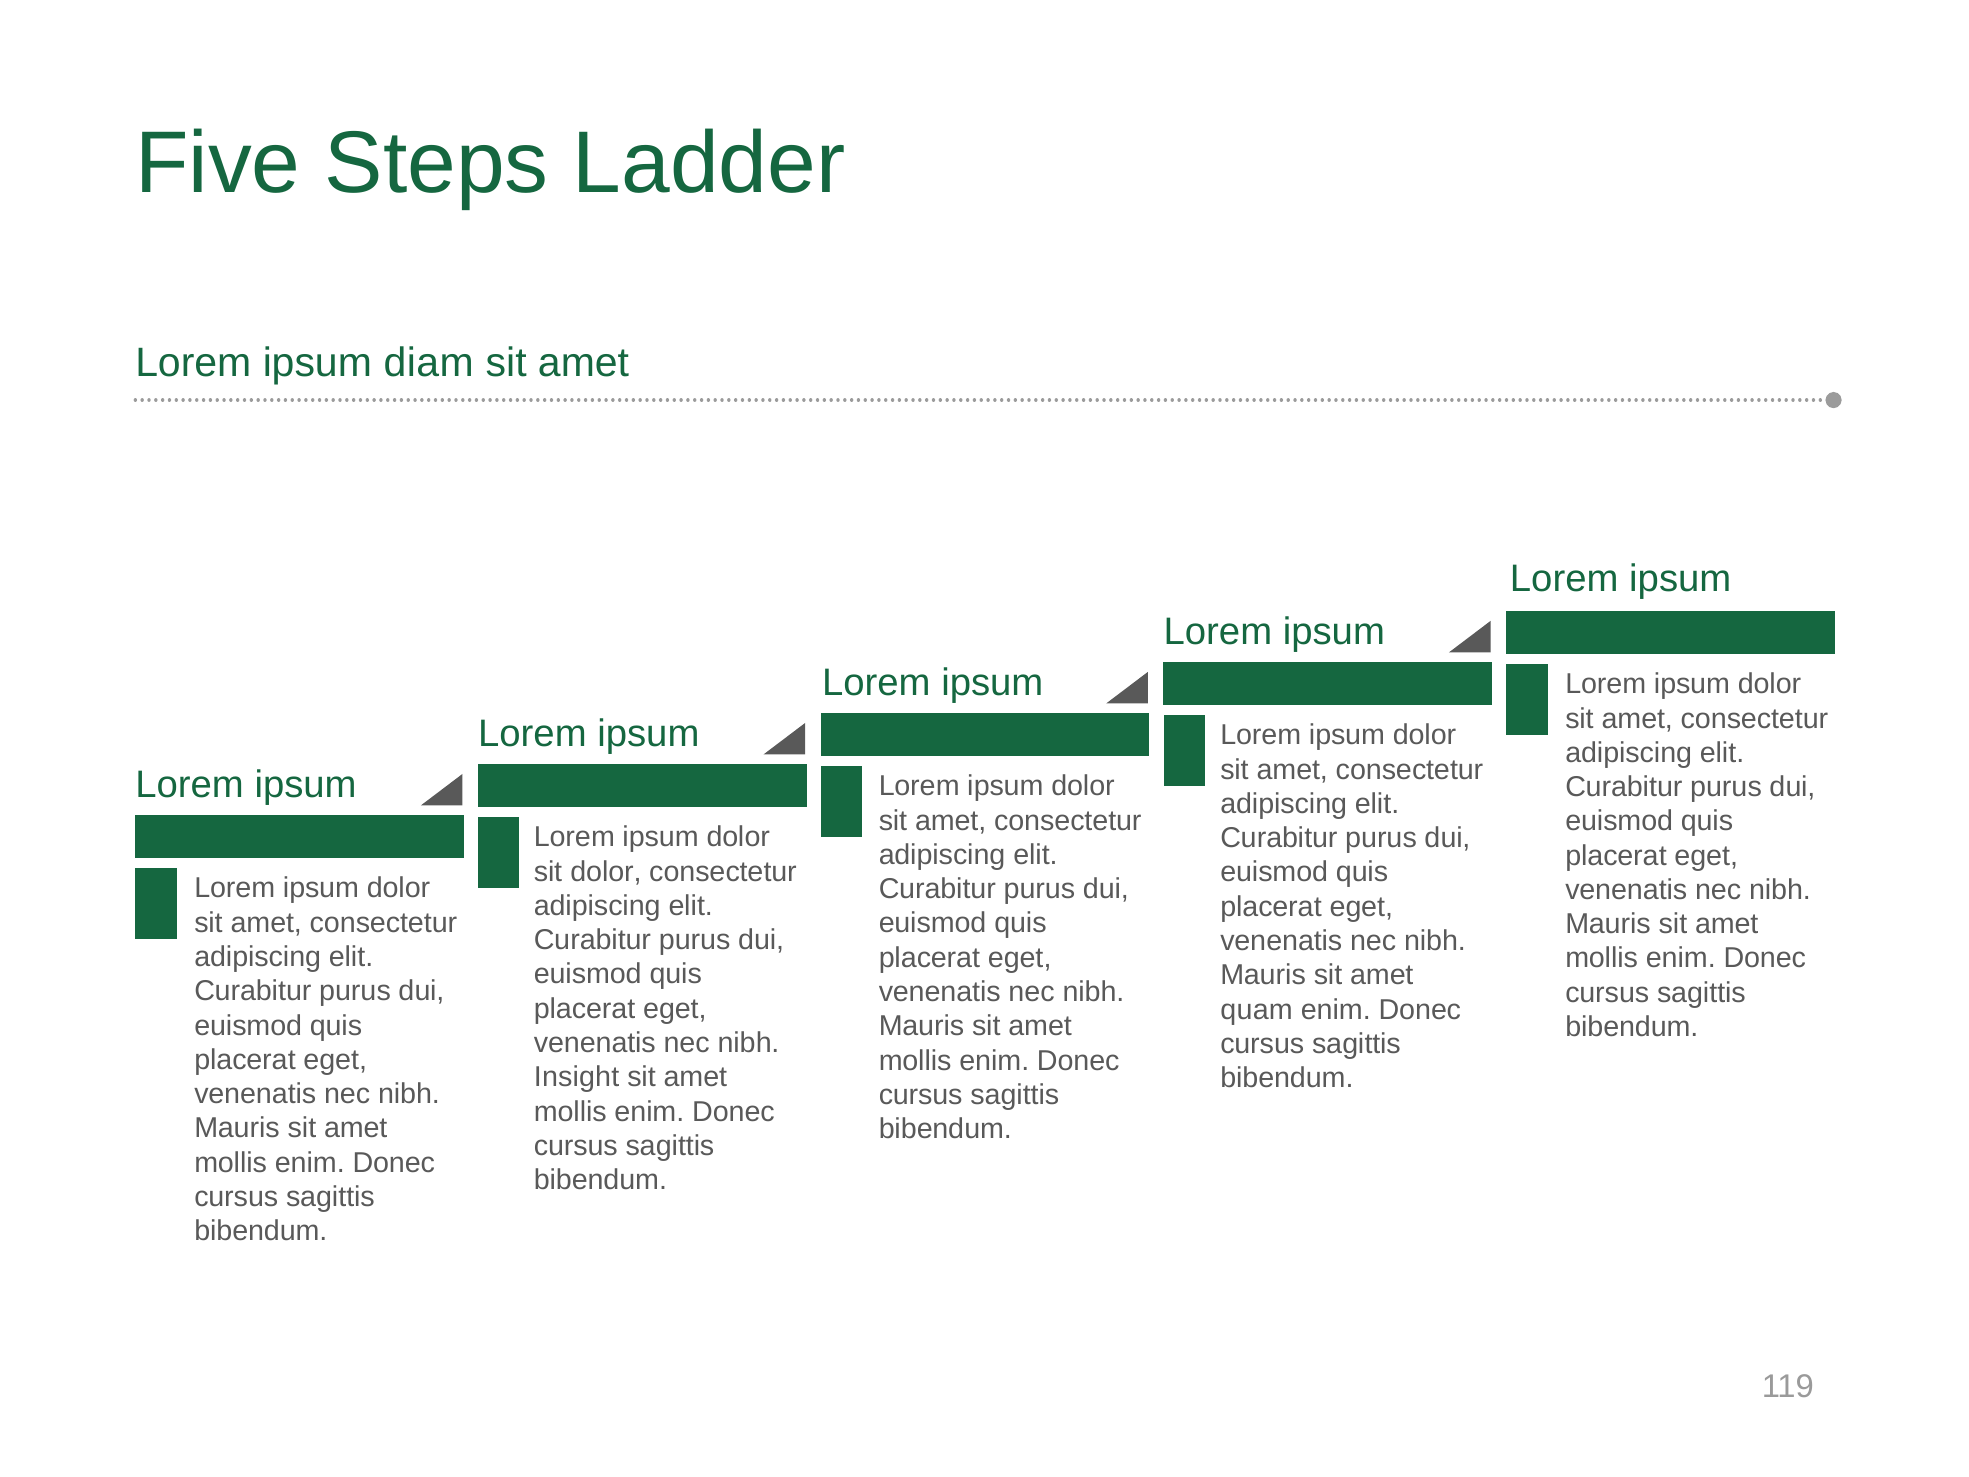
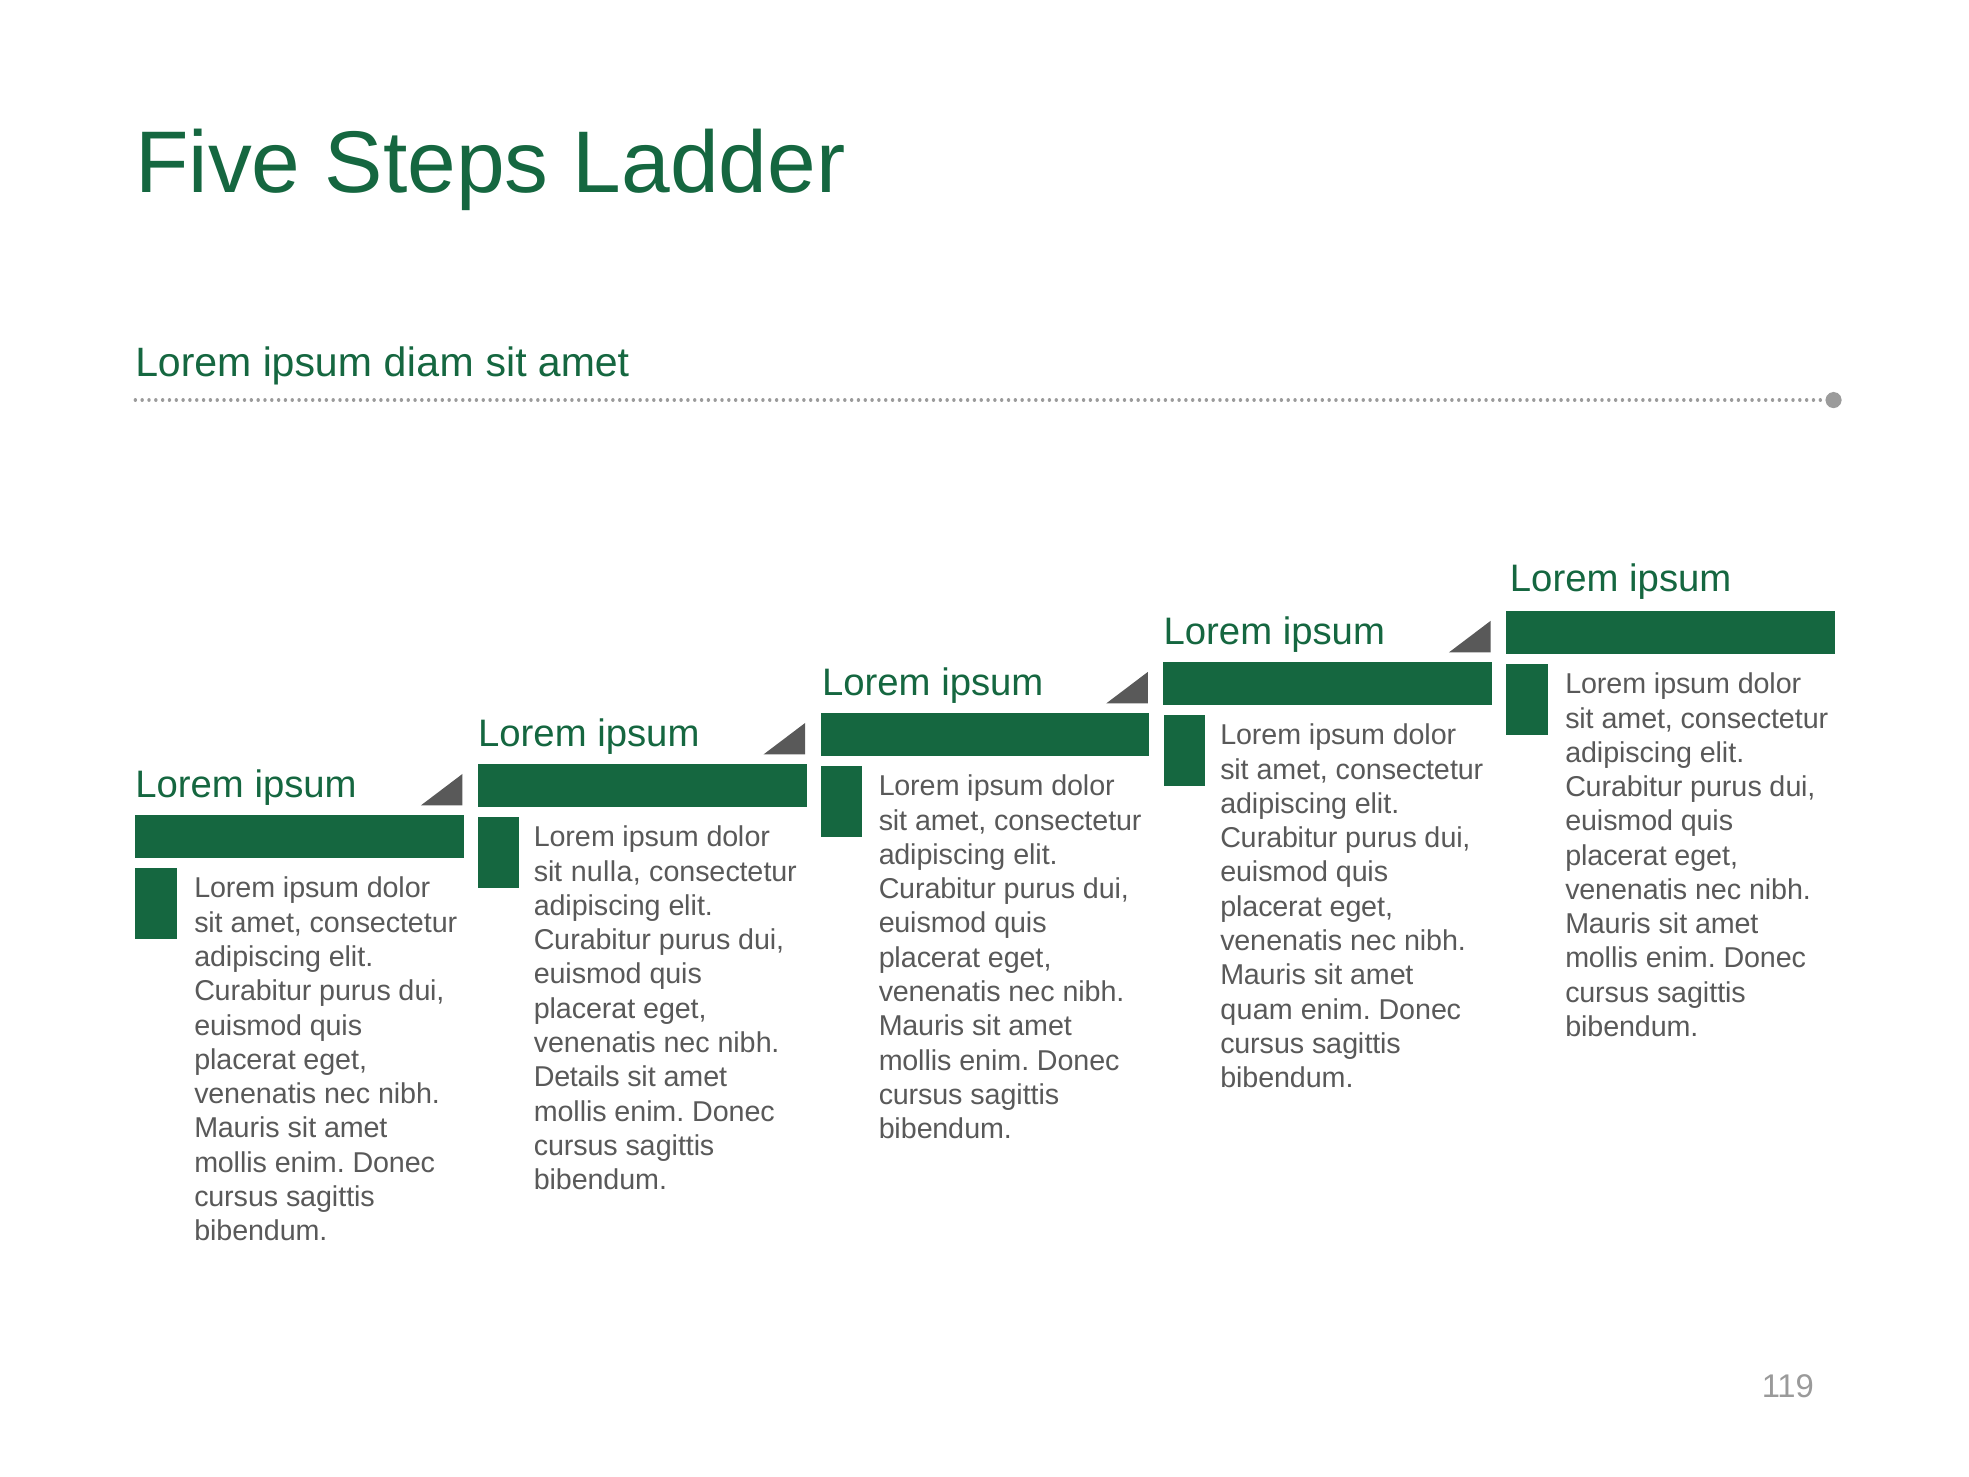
sit dolor: dolor -> nulla
Insight: Insight -> Details
